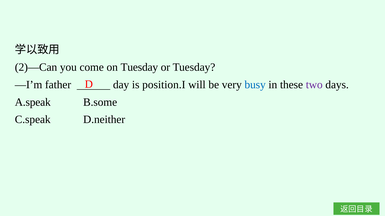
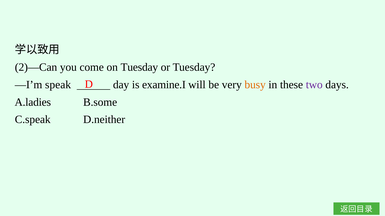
father: father -> speak
position.I: position.I -> examine.I
busy colour: blue -> orange
A.speak: A.speak -> A.ladies
